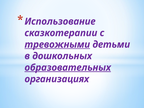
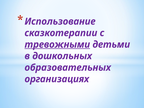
образовательных underline: present -> none
